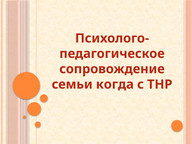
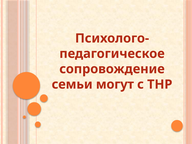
когда: когда -> могут
